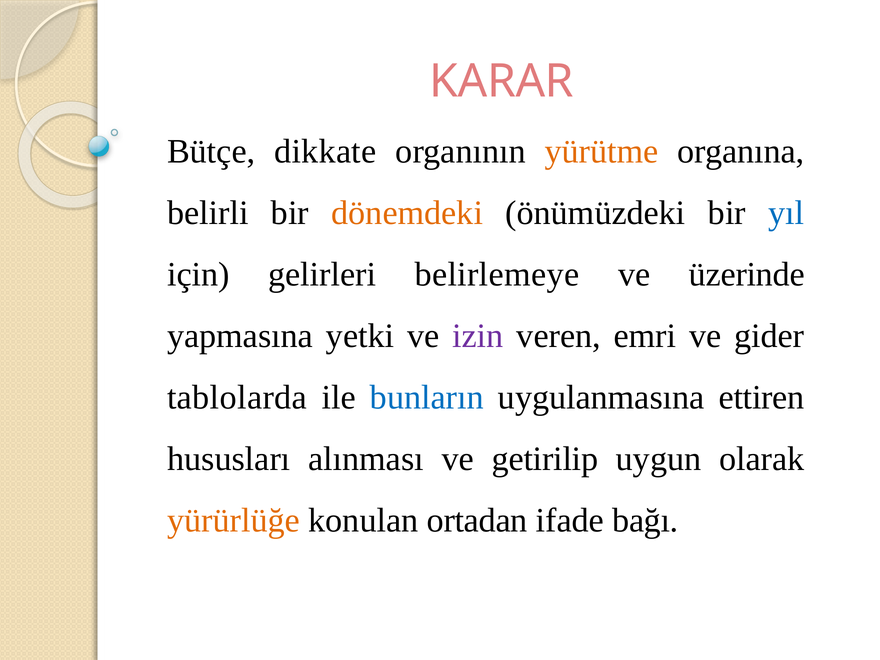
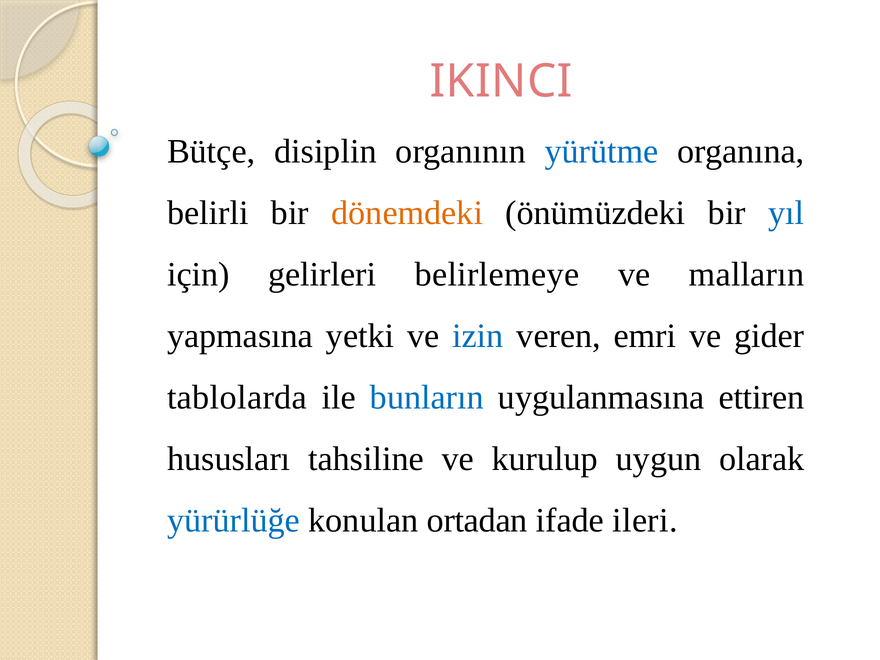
KARAR: KARAR -> IKINCI
dikkate: dikkate -> disiplin
yürütme colour: orange -> blue
üzerinde: üzerinde -> malların
izin colour: purple -> blue
alınması: alınması -> tahsiline
getirilip: getirilip -> kurulup
yürürlüğe colour: orange -> blue
bağı: bağı -> ileri
